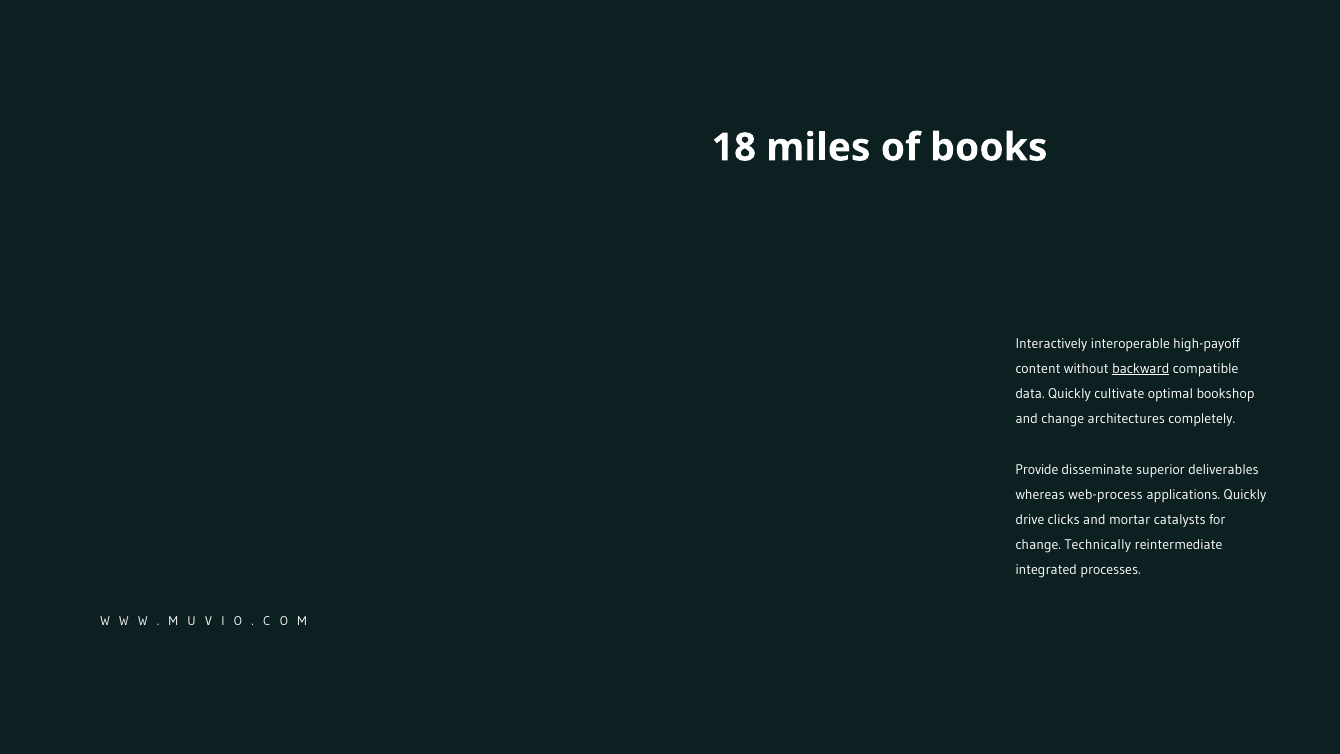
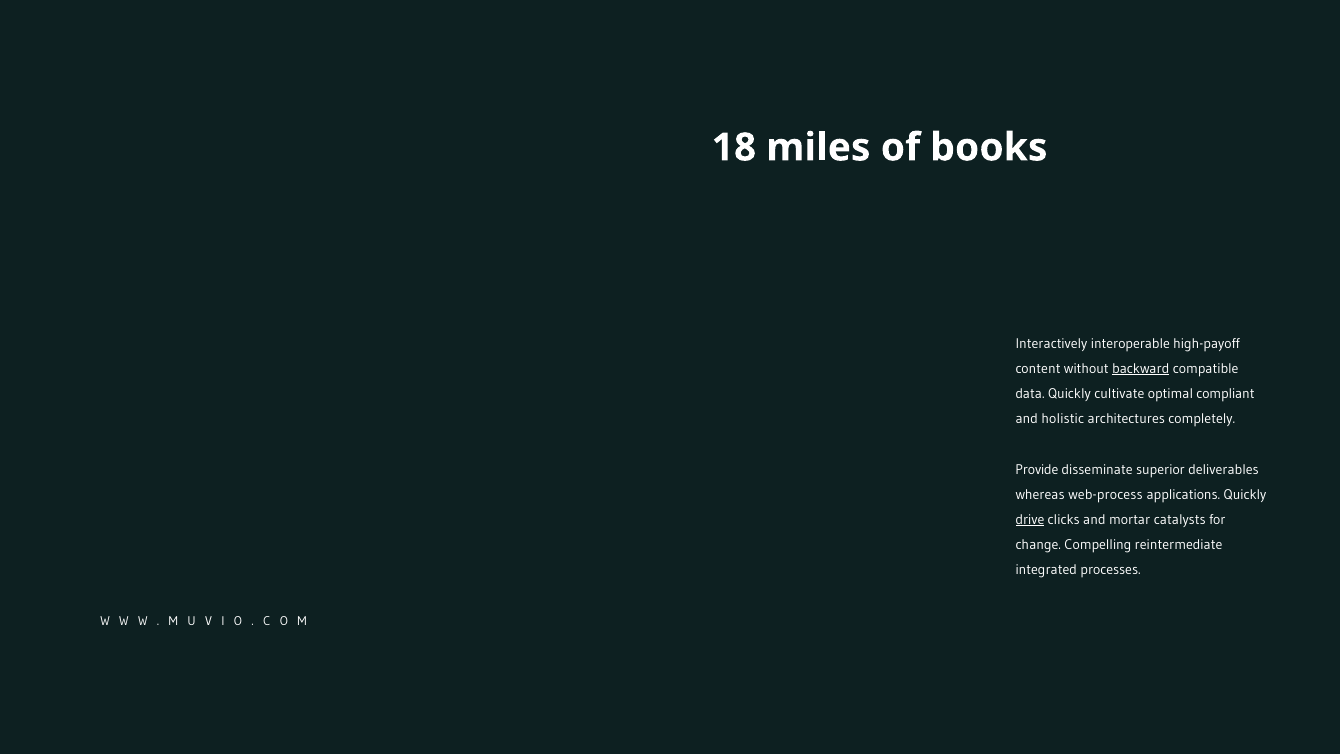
bookshop: bookshop -> compliant
and change: change -> holistic
drive underline: none -> present
Technically: Technically -> Compelling
